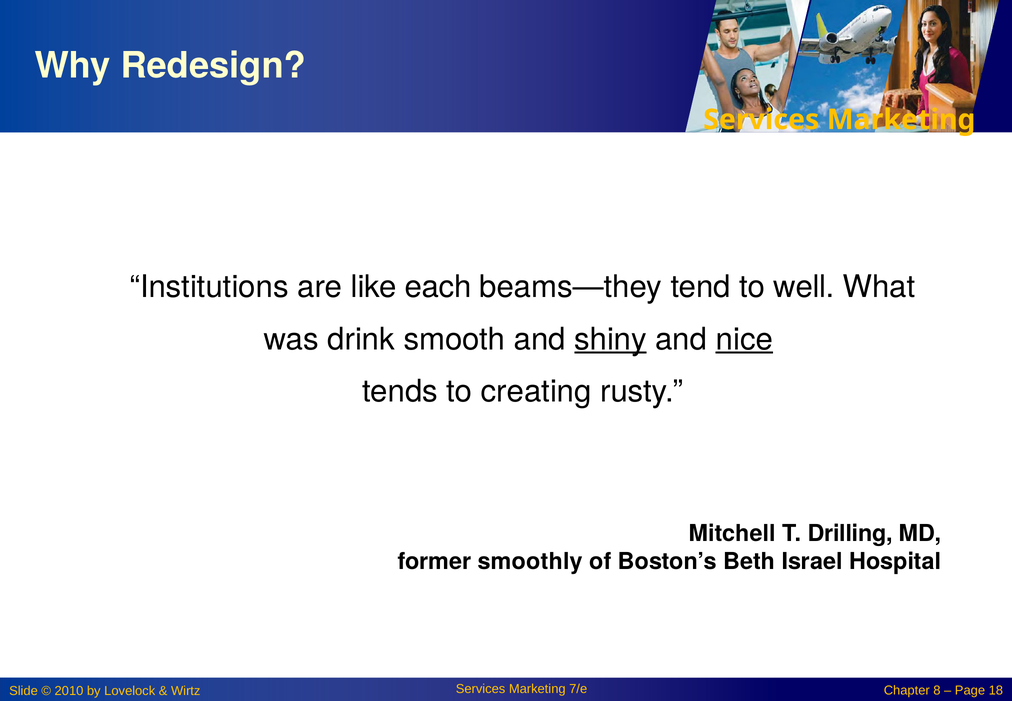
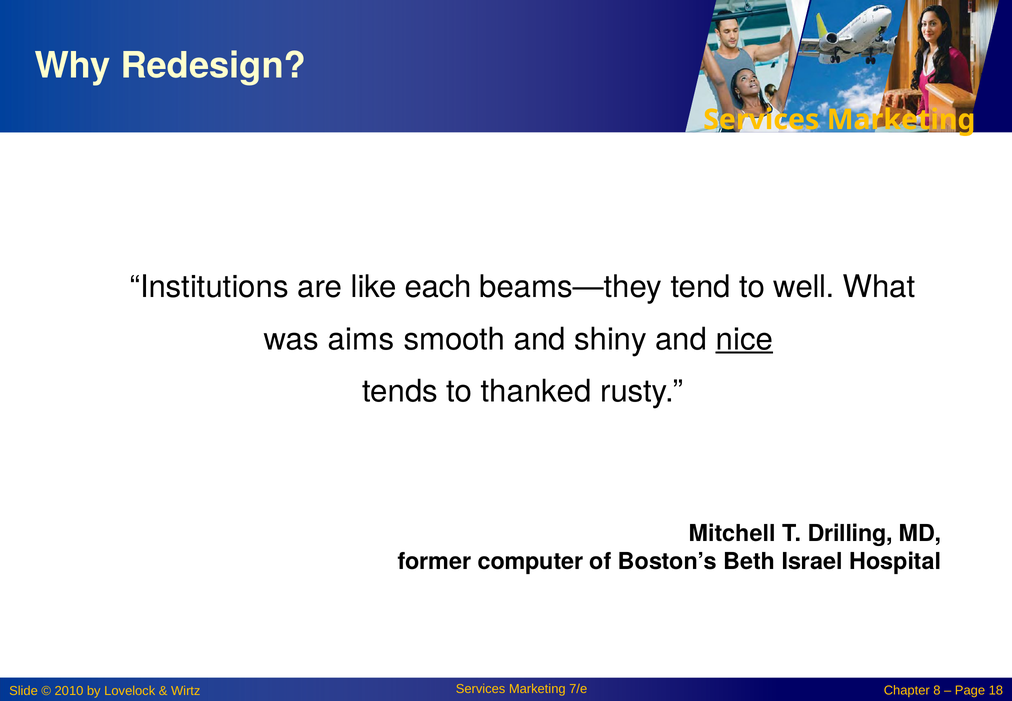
drink: drink -> aims
shiny underline: present -> none
creating: creating -> thanked
smoothly: smoothly -> computer
